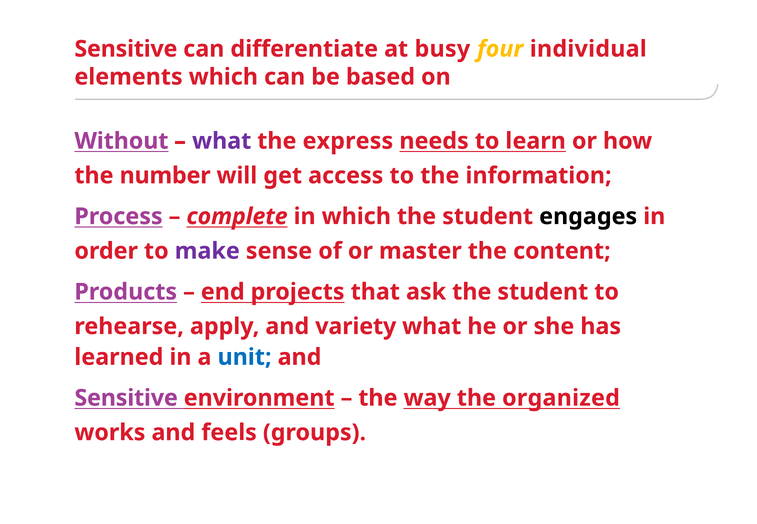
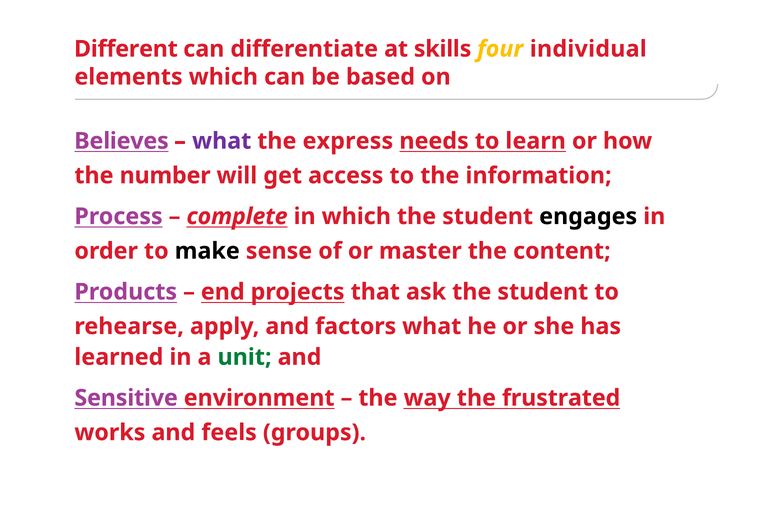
Sensitive at (126, 49): Sensitive -> Different
busy: busy -> skills
Without: Without -> Believes
make colour: purple -> black
variety: variety -> factors
unit colour: blue -> green
organized: organized -> frustrated
